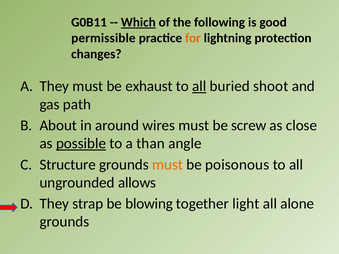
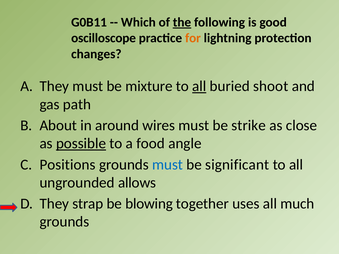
Which underline: present -> none
the underline: none -> present
permissible: permissible -> oscilloscope
exhaust: exhaust -> mixture
screw: screw -> strike
than: than -> food
Structure: Structure -> Positions
must at (168, 165) colour: orange -> blue
poisonous: poisonous -> significant
light: light -> uses
alone: alone -> much
